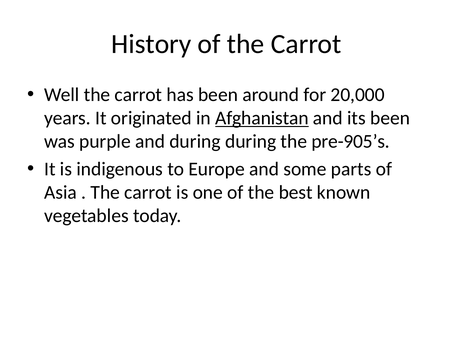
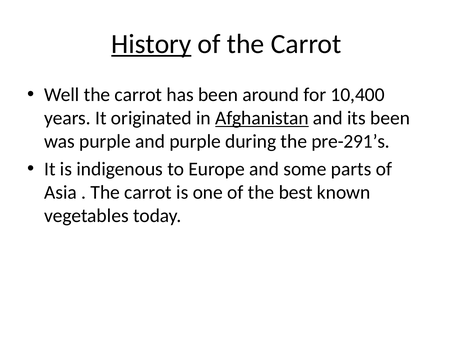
History underline: none -> present
20,000: 20,000 -> 10,400
and during: during -> purple
pre-905’s: pre-905’s -> pre-291’s
